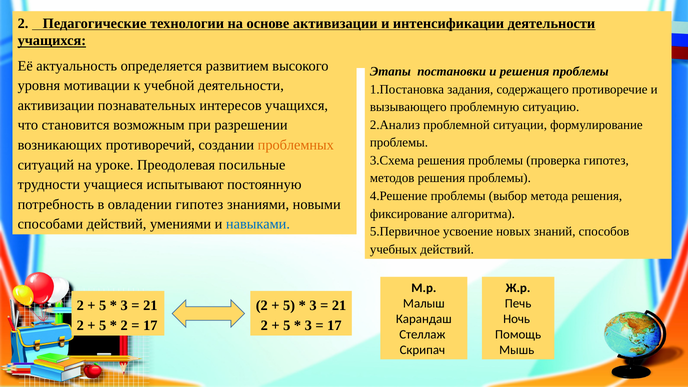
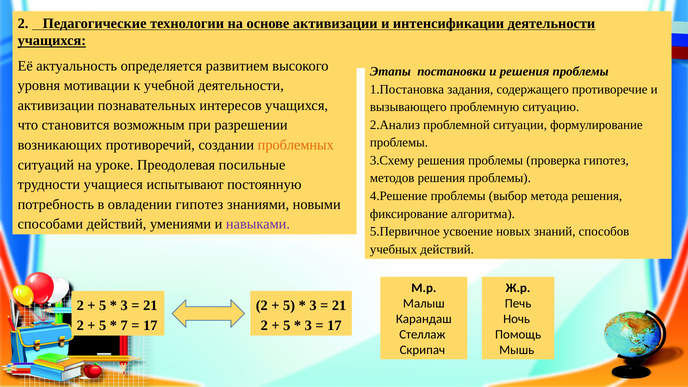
3.Схема: 3.Схема -> 3.Схему
навыками colour: blue -> purple
2 at (124, 325): 2 -> 7
